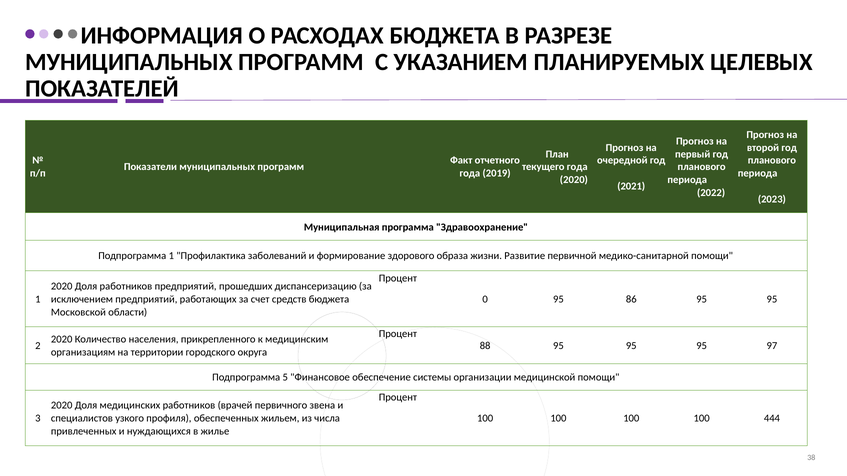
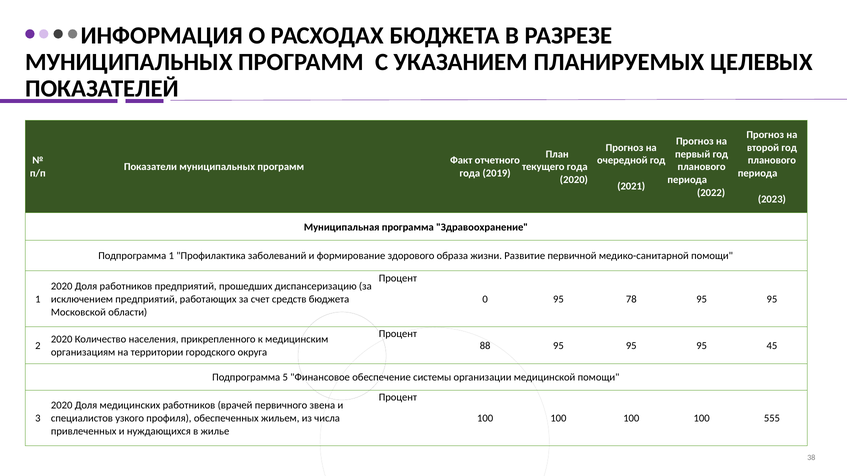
86: 86 -> 78
97: 97 -> 45
444: 444 -> 555
